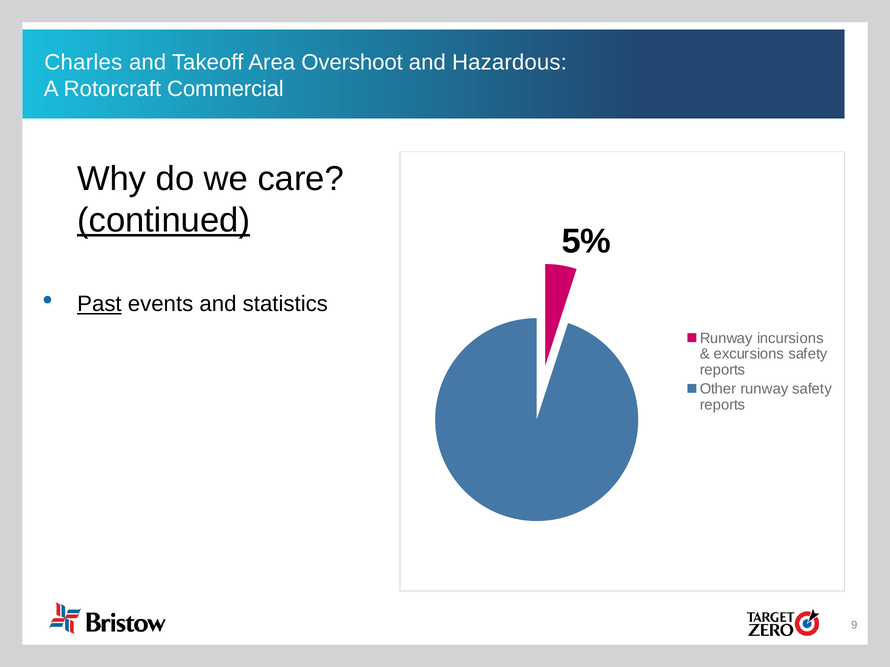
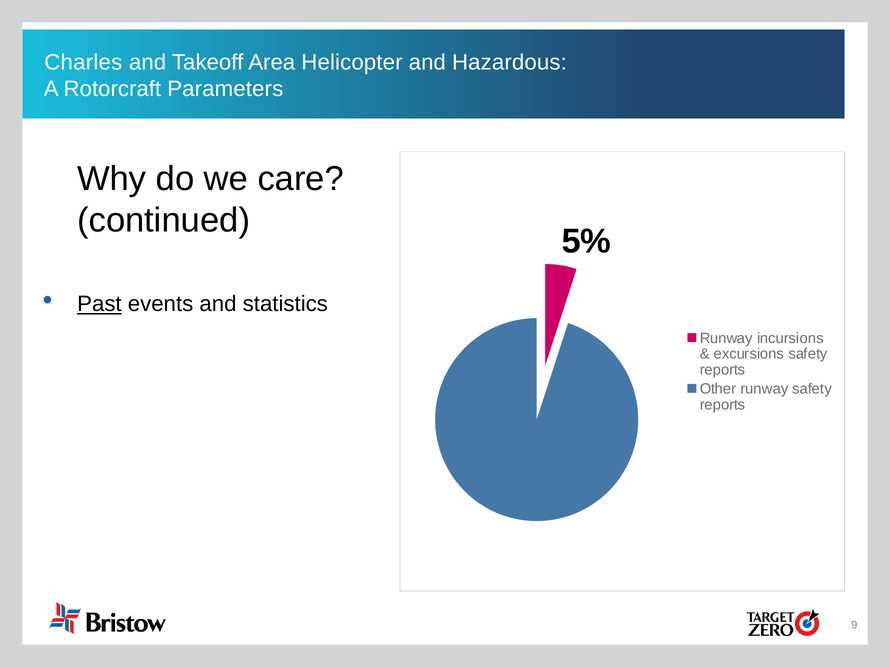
Overshoot: Overshoot -> Helicopter
Commercial: Commercial -> Parameters
continued underline: present -> none
